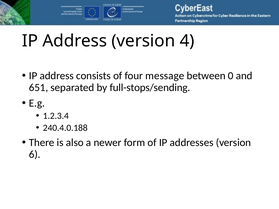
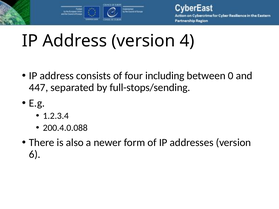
message: message -> including
651: 651 -> 447
240.4.0.188: 240.4.0.188 -> 200.4.0.088
